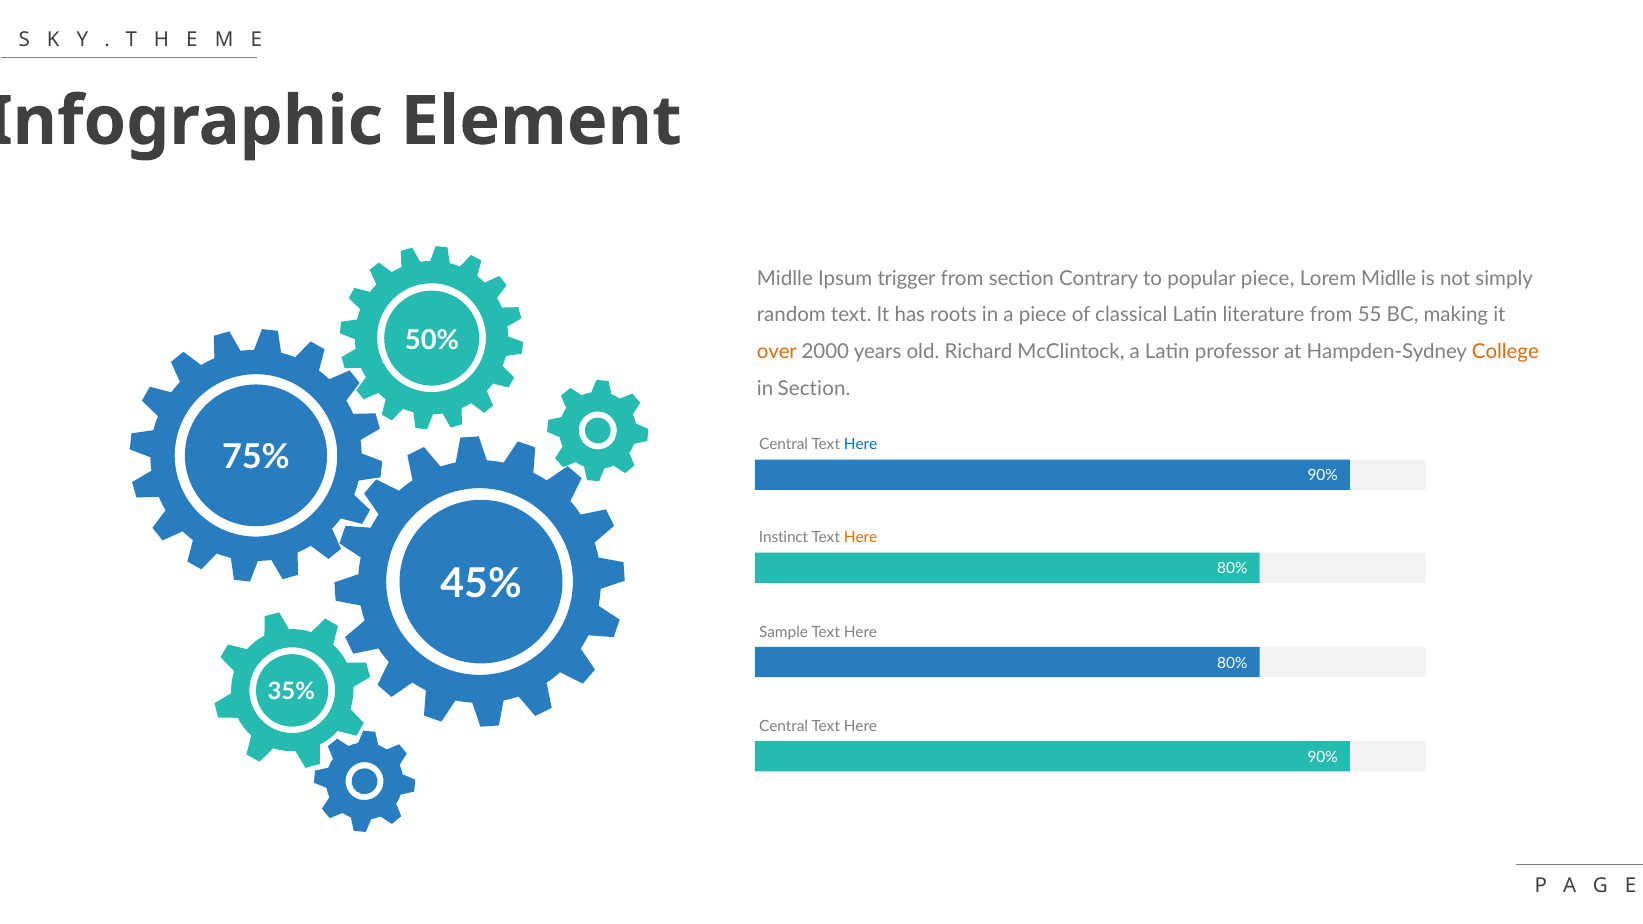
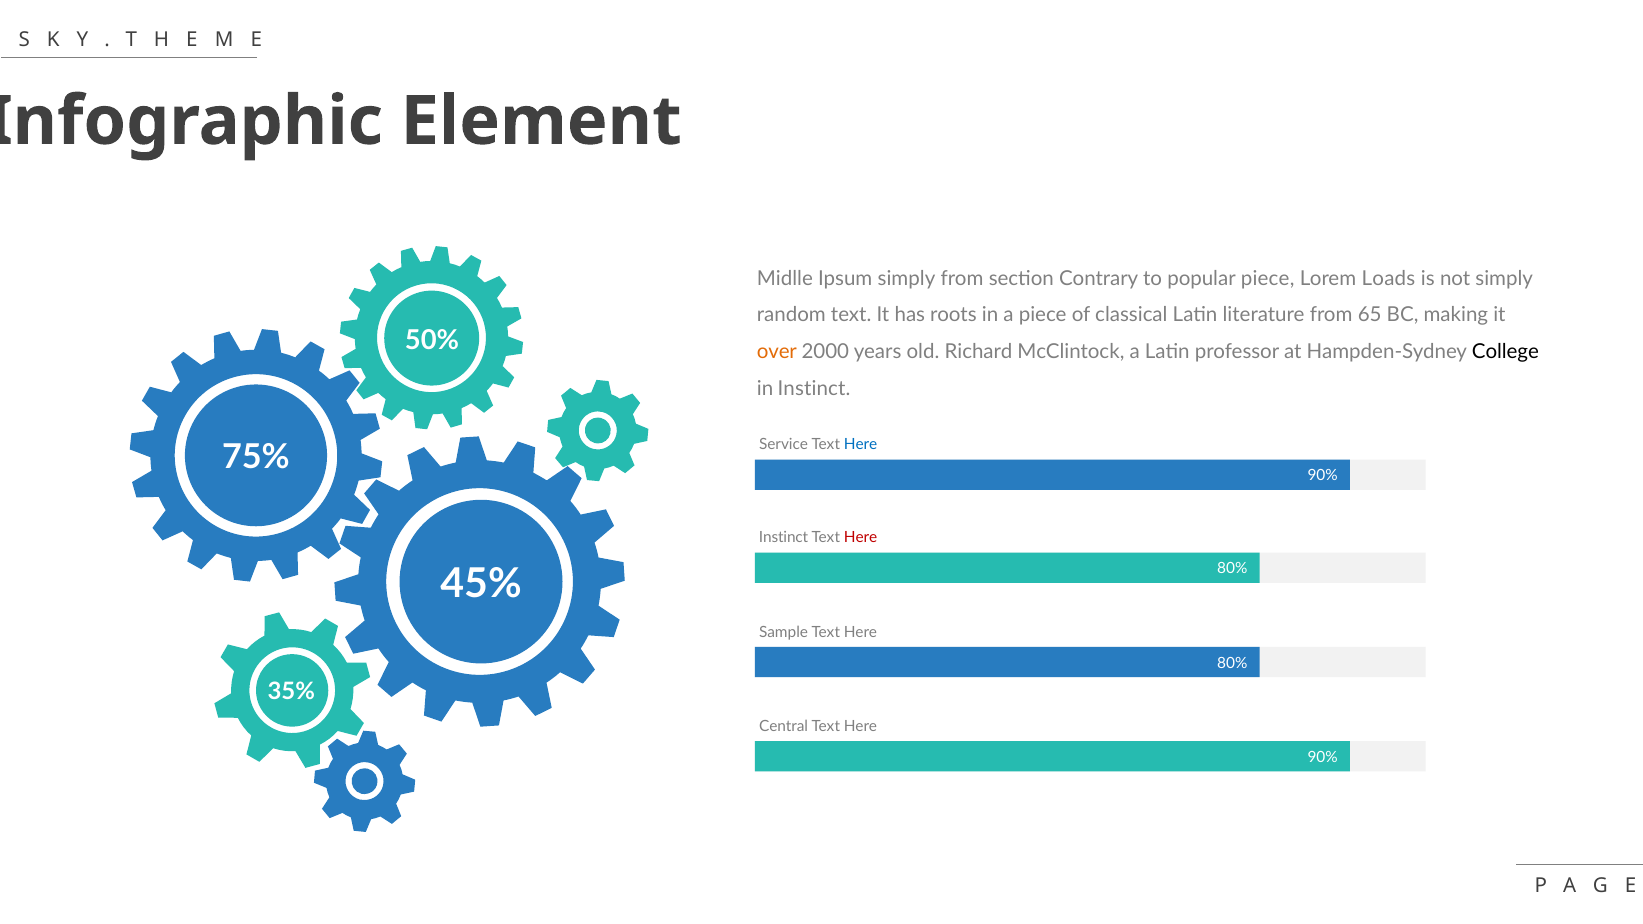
Ipsum trigger: trigger -> simply
Lorem Midlle: Midlle -> Loads
55: 55 -> 65
College colour: orange -> black
in Section: Section -> Instinct
Central at (784, 445): Central -> Service
Here at (861, 538) colour: orange -> red
